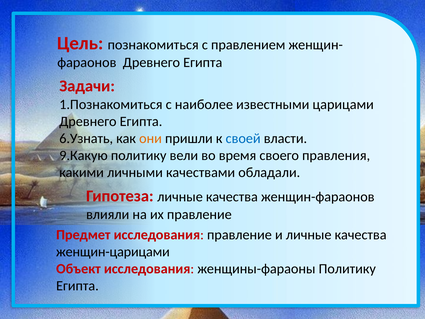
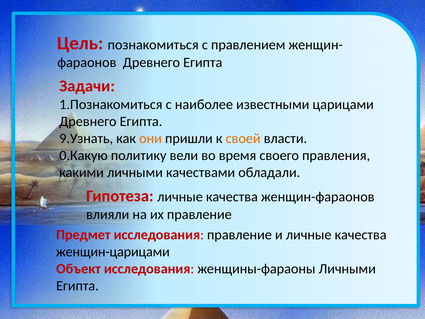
6.Узнать: 6.Узнать -> 9.Узнать
своей colour: blue -> orange
9.Какую: 9.Какую -> 0.Какую
женщины-фараоны Политику: Политику -> Личными
